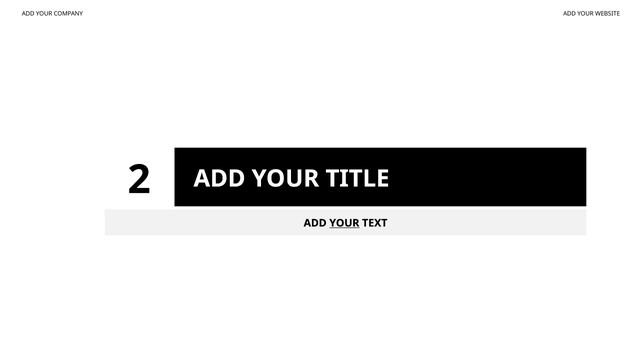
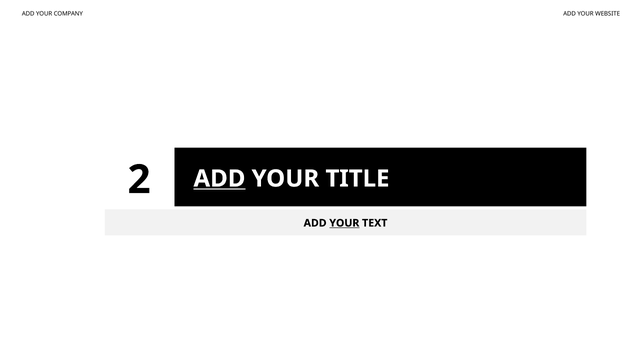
ADD at (219, 179) underline: none -> present
